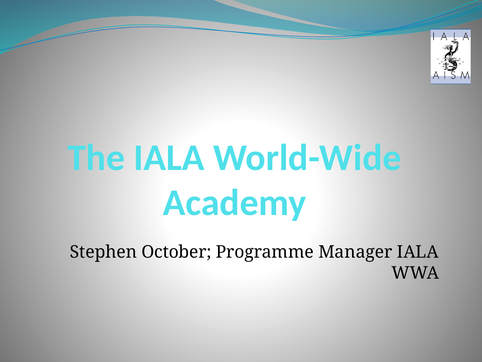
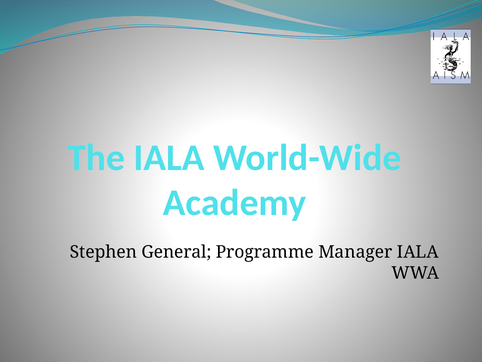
October: October -> General
